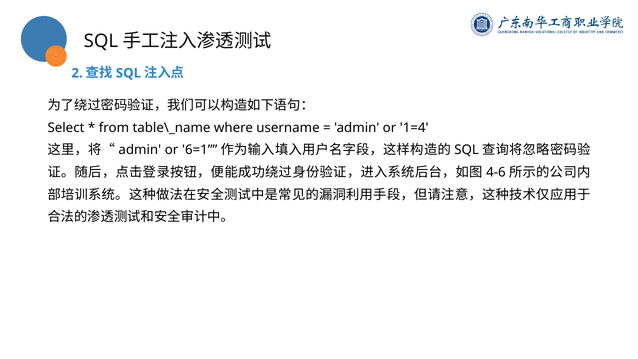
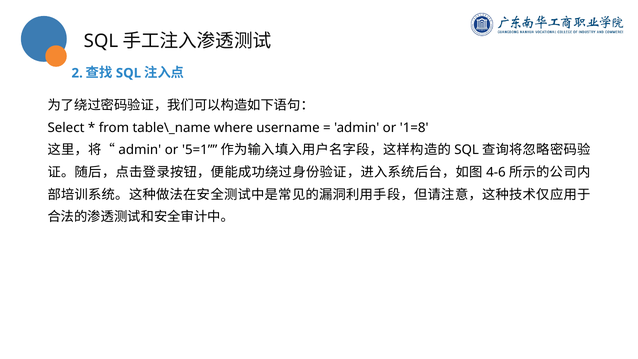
1=4: 1=4 -> 1=8
6=1: 6=1 -> 5=1
